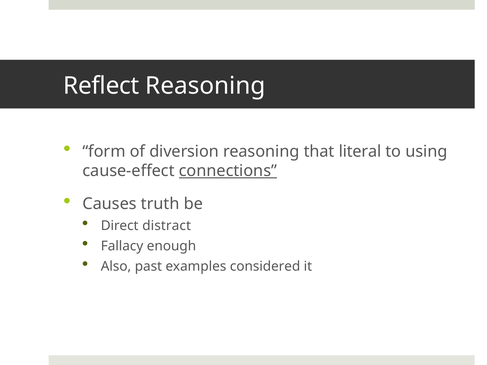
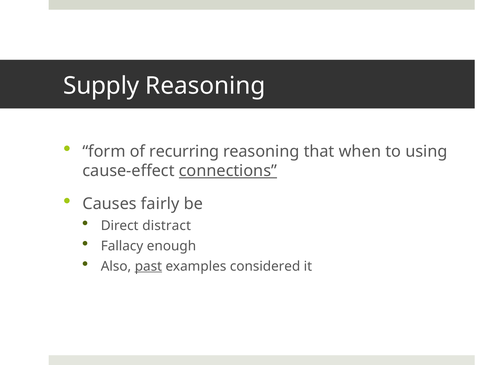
Reflect: Reflect -> Supply
diversion: diversion -> recurring
literal: literal -> when
truth: truth -> fairly
past underline: none -> present
